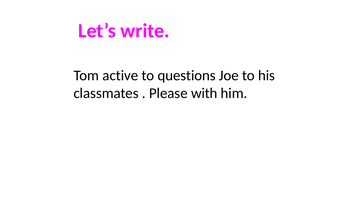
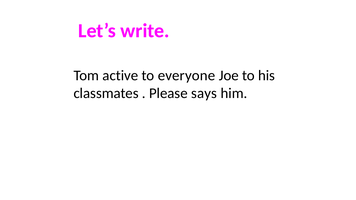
questions: questions -> everyone
with: with -> says
